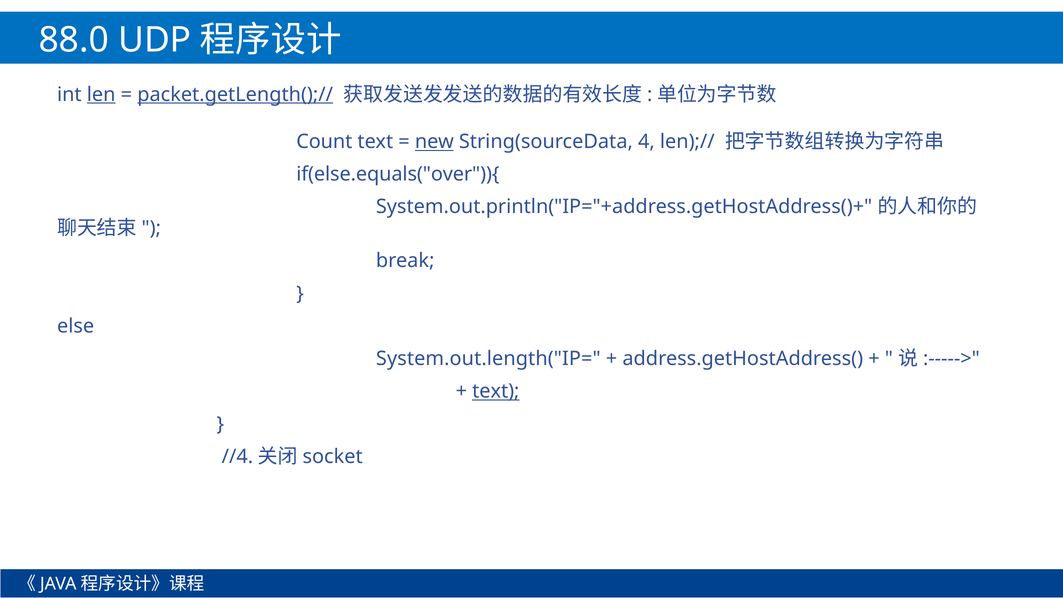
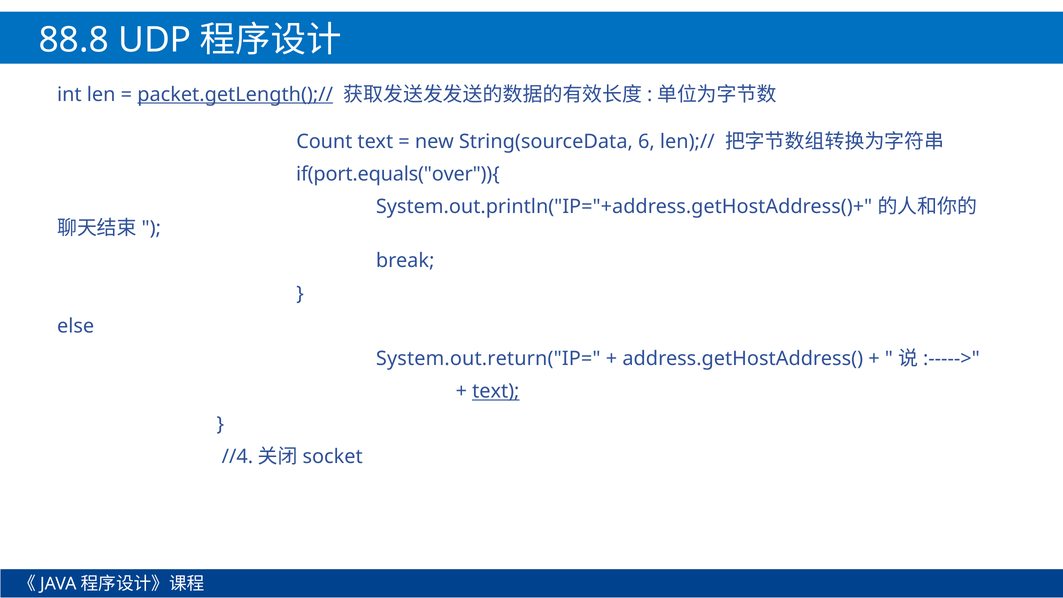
88.0: 88.0 -> 88.8
len underline: present -> none
new underline: present -> none
4: 4 -> 6
if(else.equals("over")){: if(else.equals("over")){ -> if(port.equals("over")){
System.out.length("IP=: System.out.length("IP= -> System.out.return("IP=
